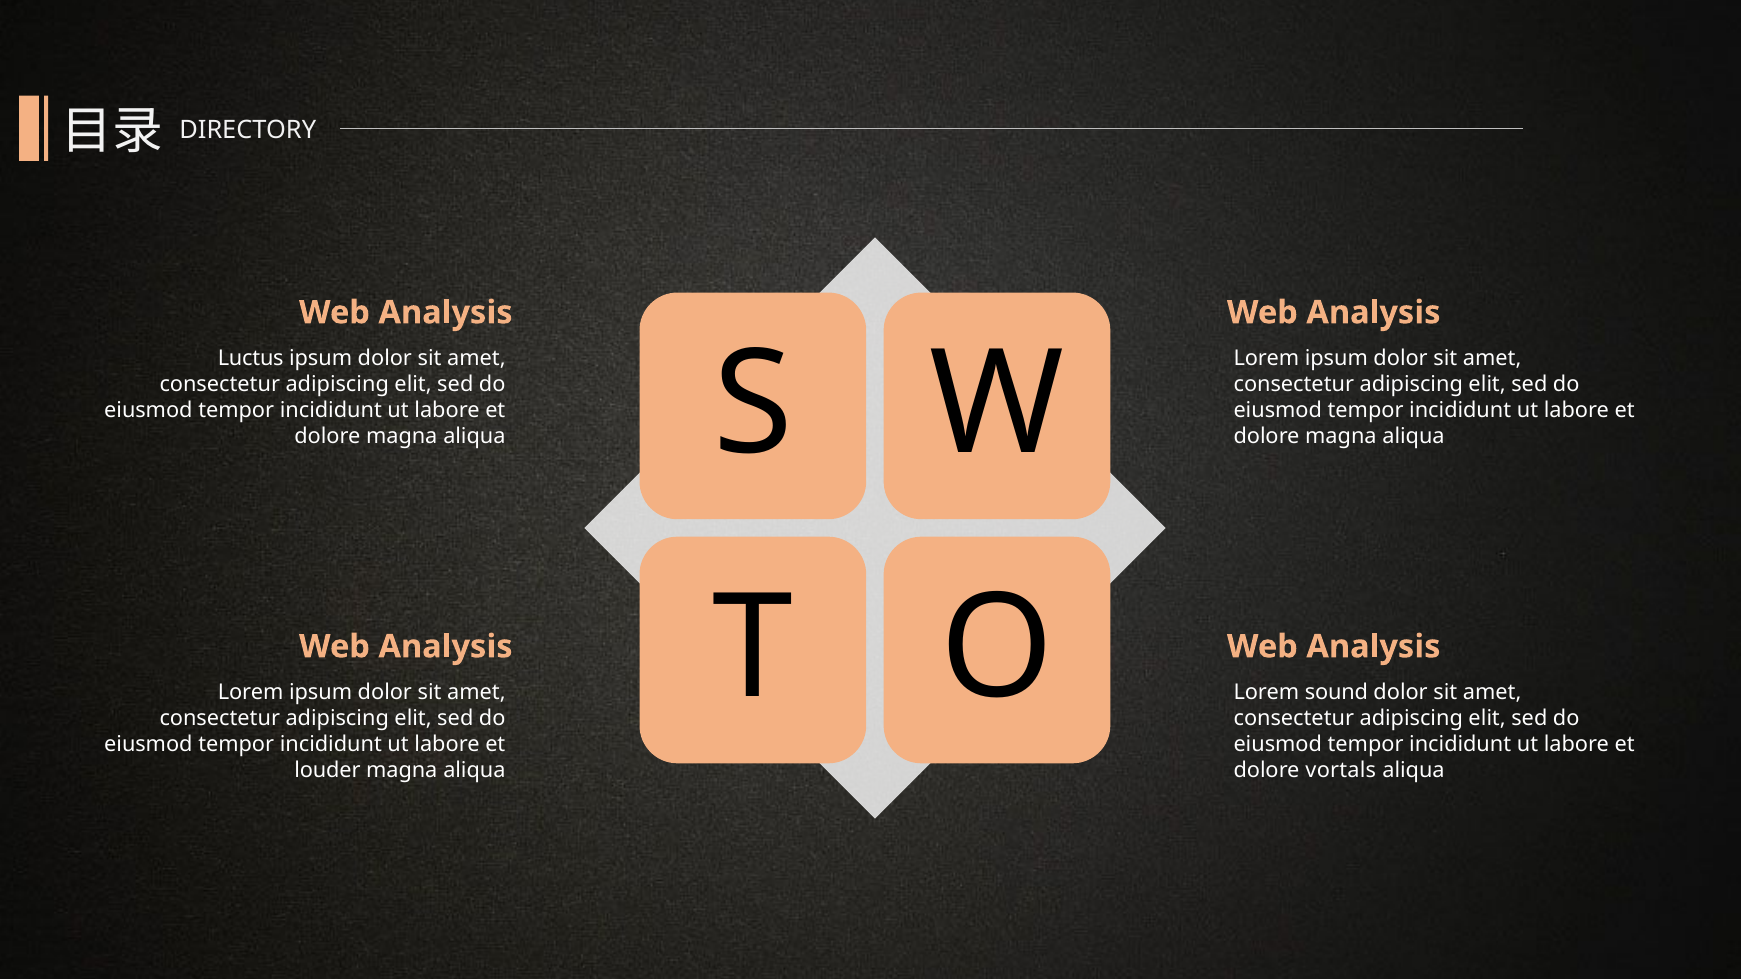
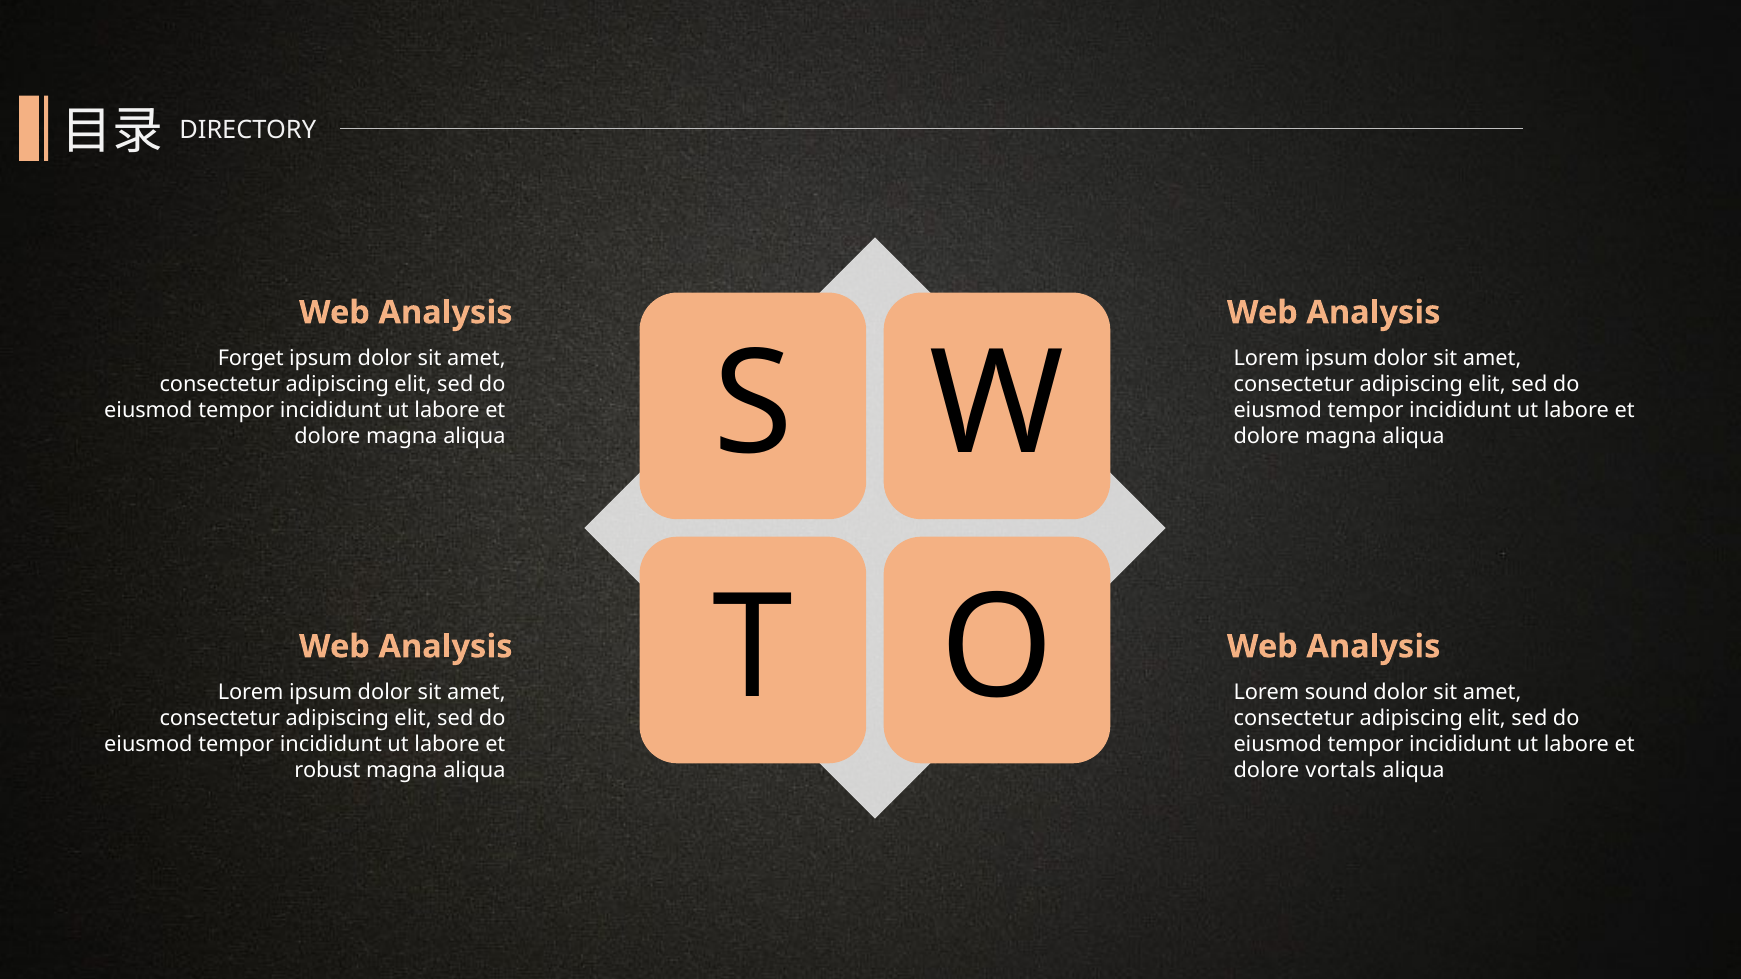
Luctus: Luctus -> Forget
louder: louder -> robust
